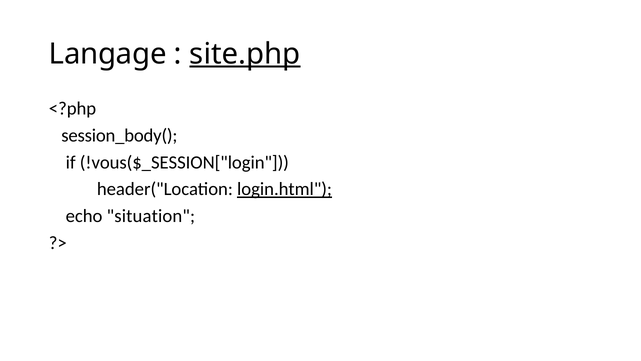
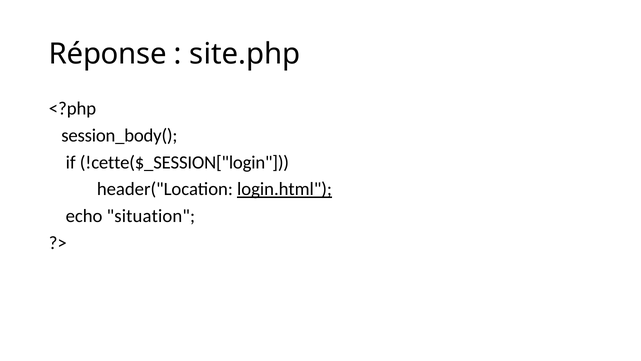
Langage: Langage -> Réponse
site.php underline: present -> none
!vous($_SESSION["login: !vous($_SESSION["login -> !cette($_SESSION["login
